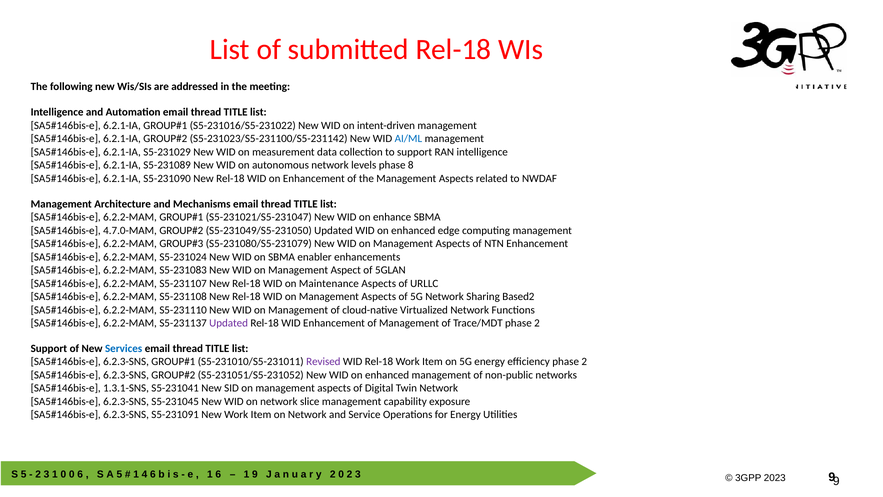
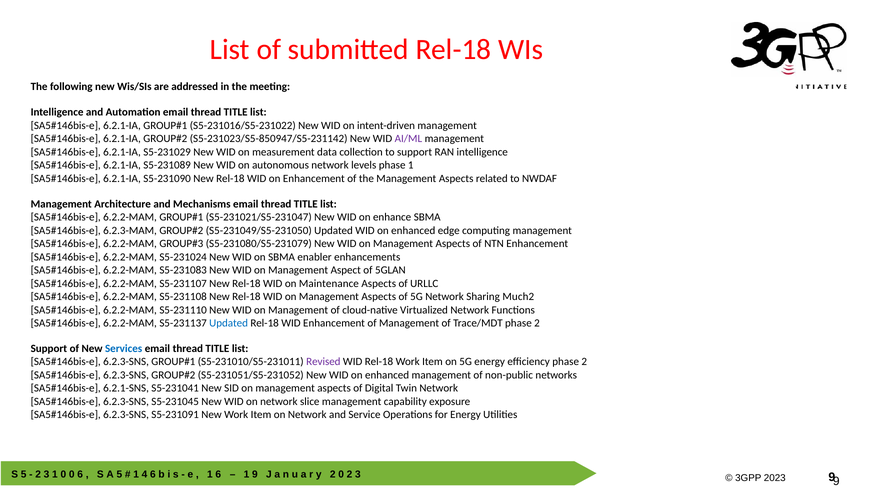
S5-231023/S5-231100/S5-231142: S5-231023/S5-231100/S5-231142 -> S5-231023/S5-850947/S5-231142
AI/ML colour: blue -> purple
phase 8: 8 -> 1
4.7.0-MAM: 4.7.0-MAM -> 6.2.3-MAM
Based2: Based2 -> Much2
Updated at (229, 323) colour: purple -> blue
1.3.1-SNS: 1.3.1-SNS -> 6.2.1-SNS
